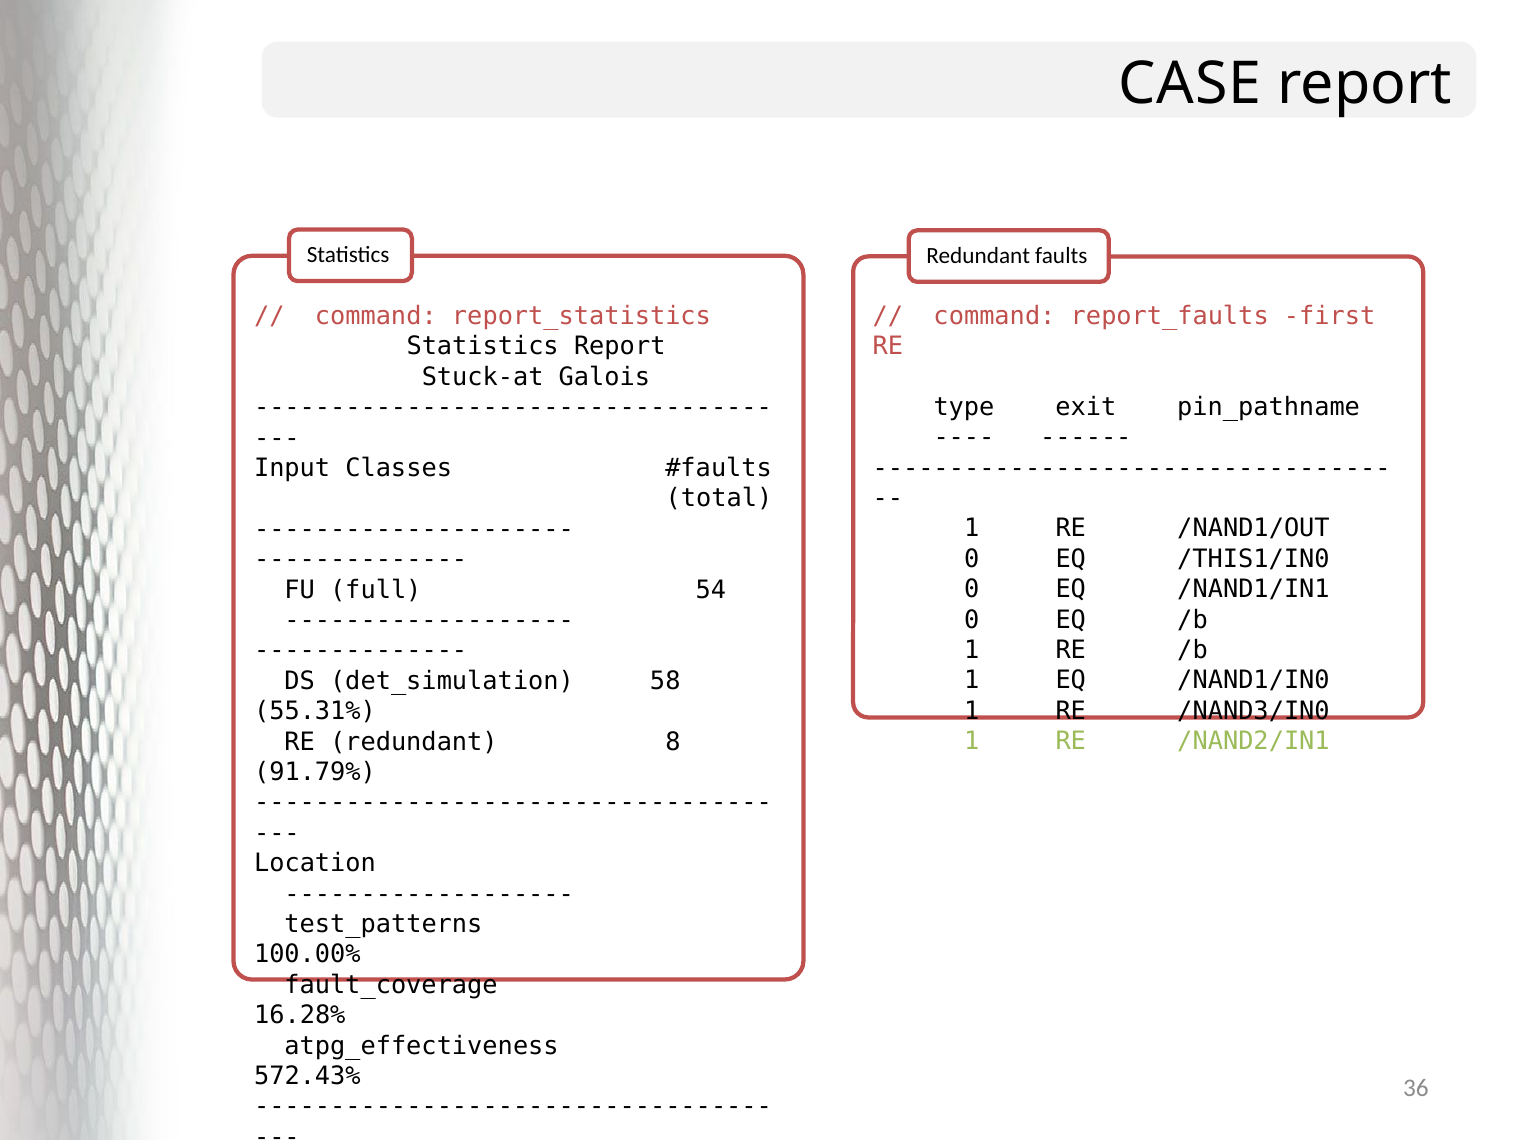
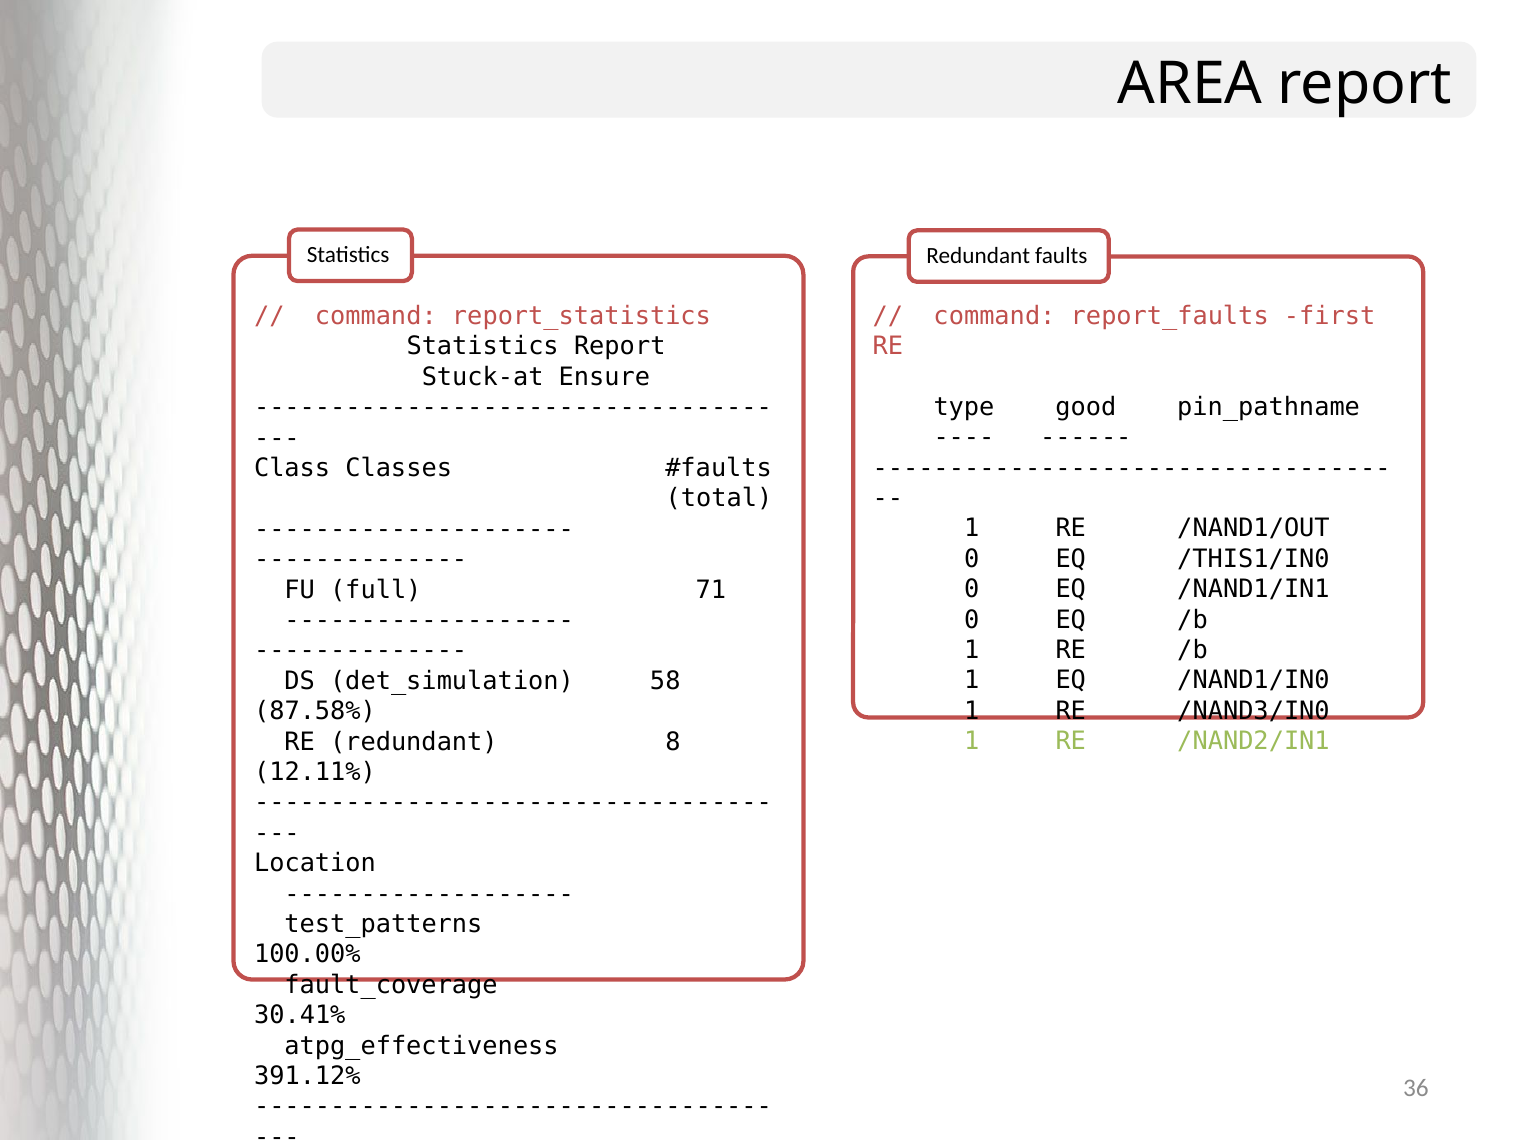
CASE: CASE -> AREA
Galois: Galois -> Ensure
exit: exit -> good
Input: Input -> Class
54: 54 -> 71
55.31%: 55.31% -> 87.58%
91.79%: 91.79% -> 12.11%
16.28%: 16.28% -> 30.41%
572.43%: 572.43% -> 391.12%
